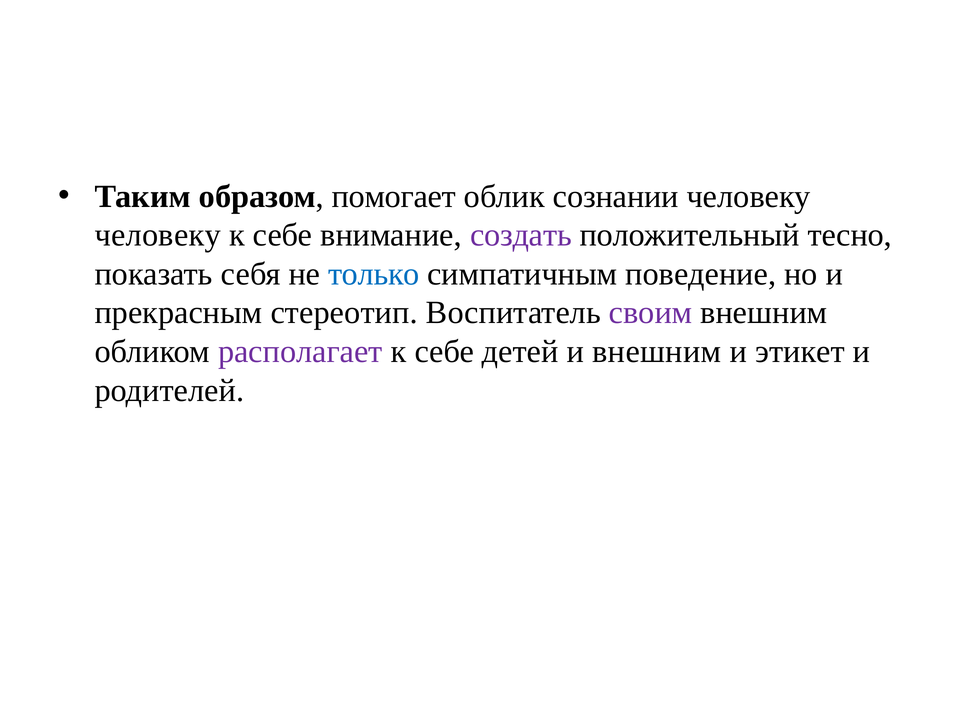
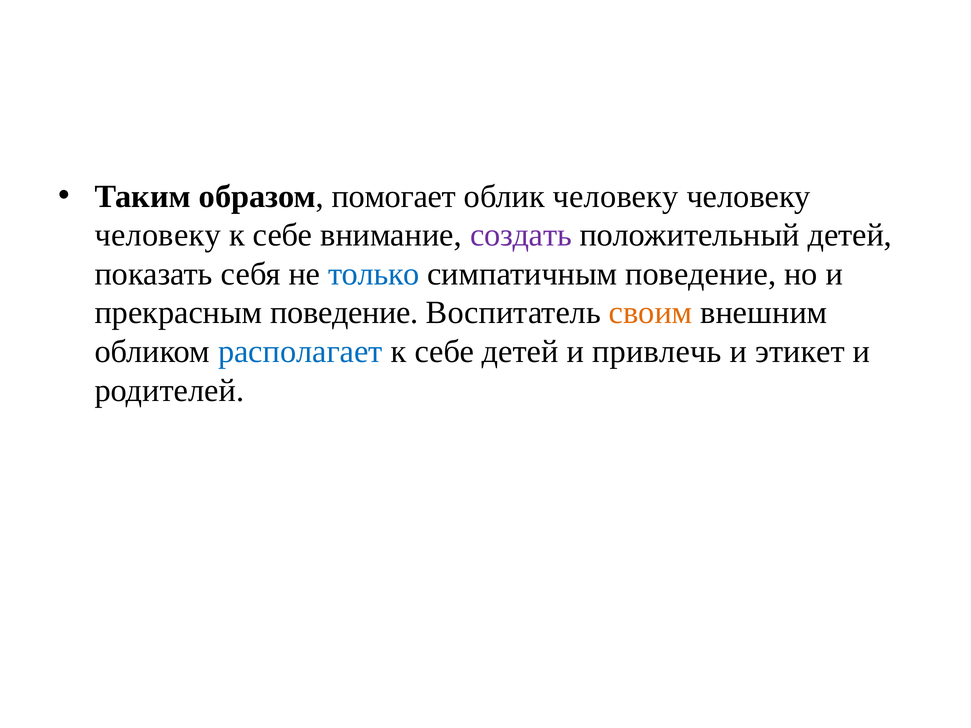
облик сознании: сознании -> человеку
положительный тесно: тесно -> детей
прекрасным стереотип: стереотип -> поведение
своим colour: purple -> orange
располагает colour: purple -> blue
и внешним: внешним -> привлечь
